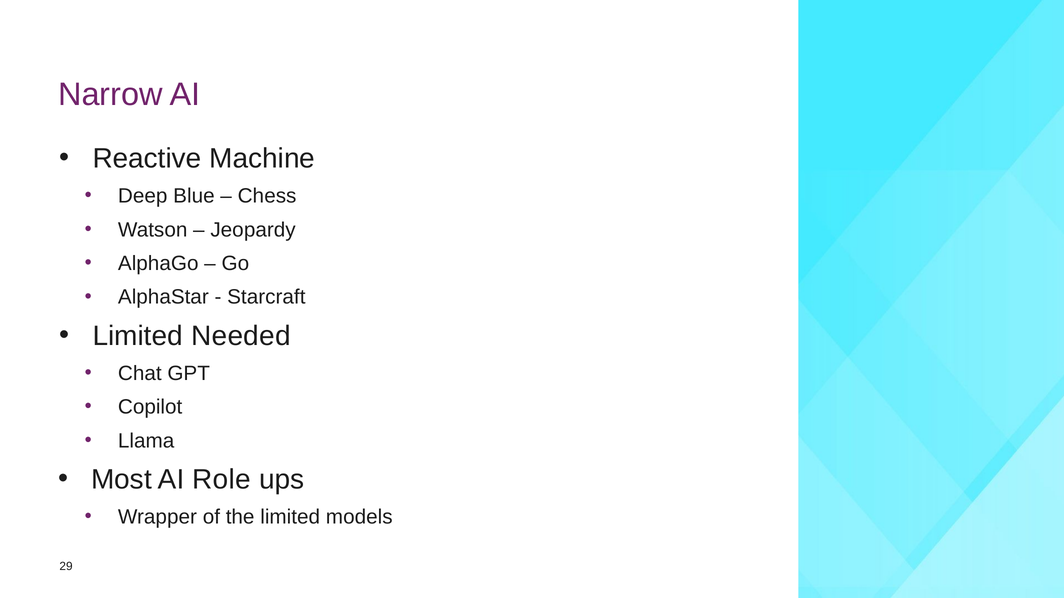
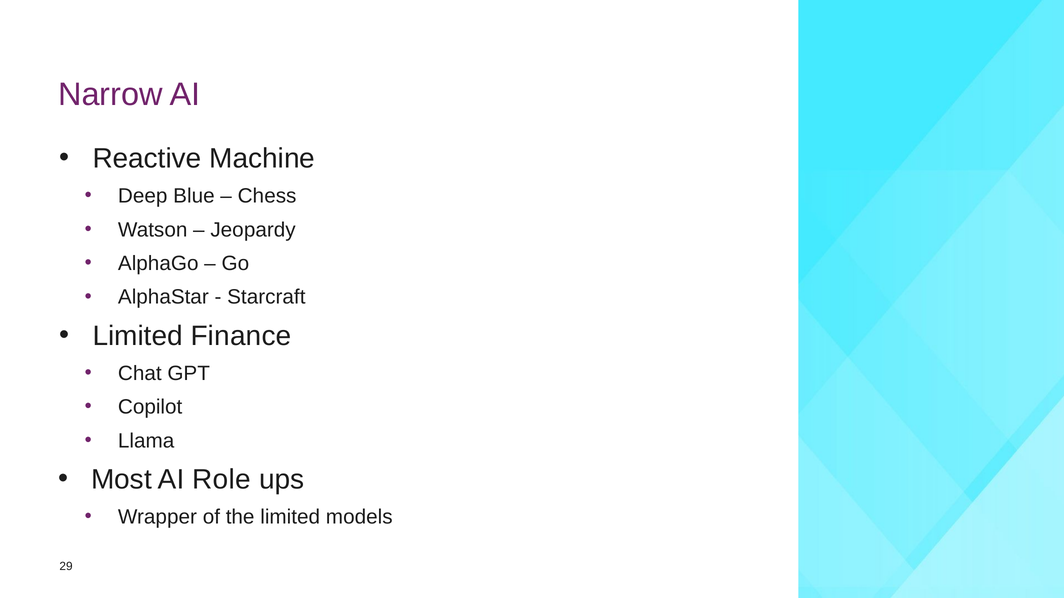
Needed: Needed -> Finance
